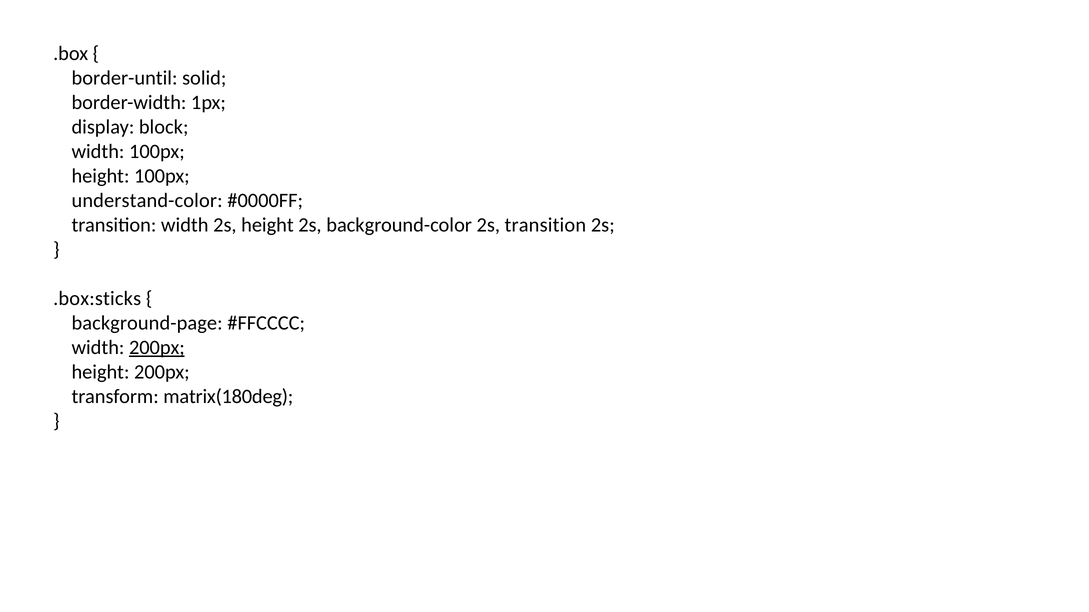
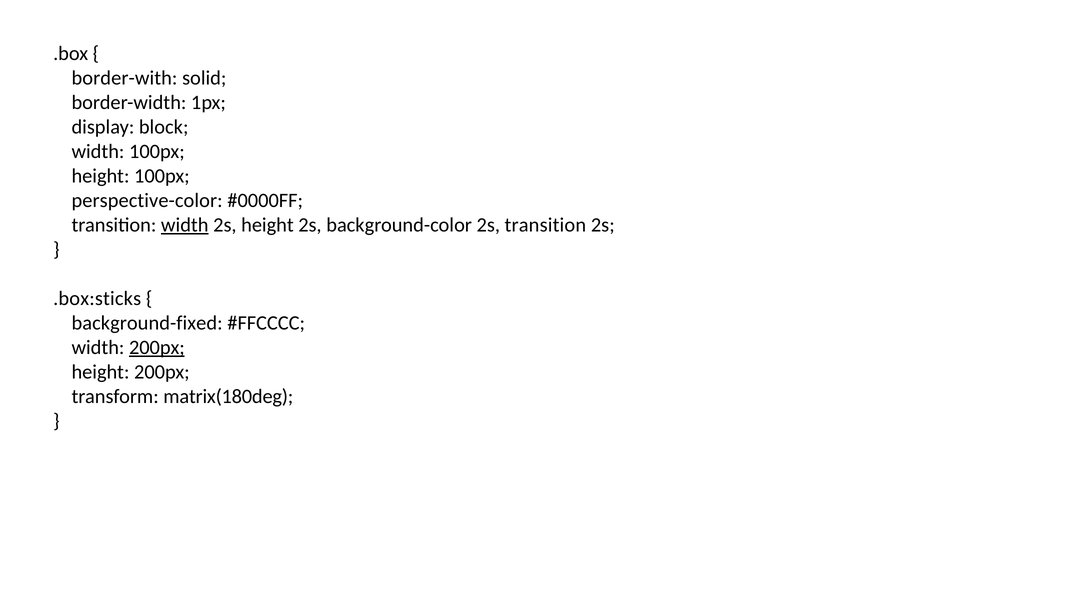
border-until: border-until -> border-with
understand-color: understand-color -> perspective-color
width at (185, 225) underline: none -> present
background-page: background-page -> background-fixed
